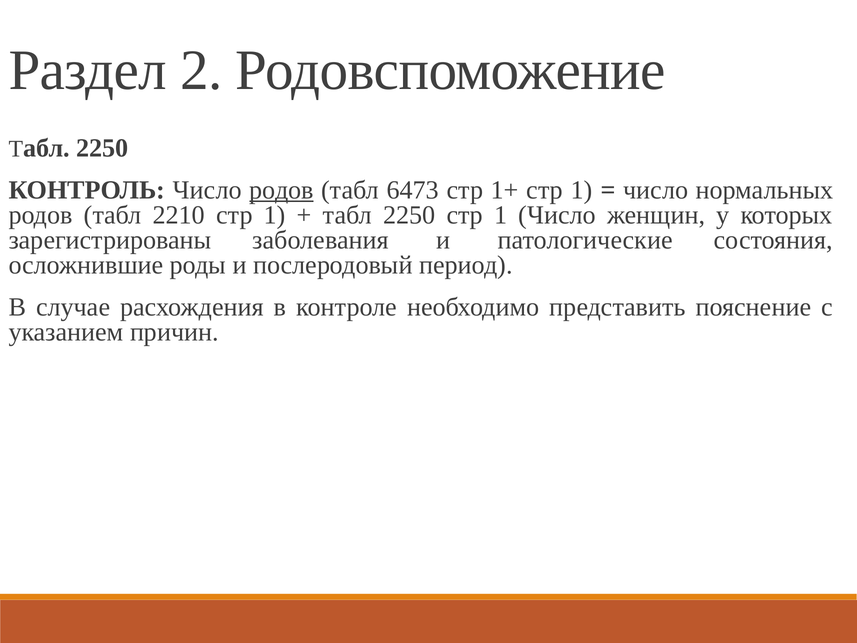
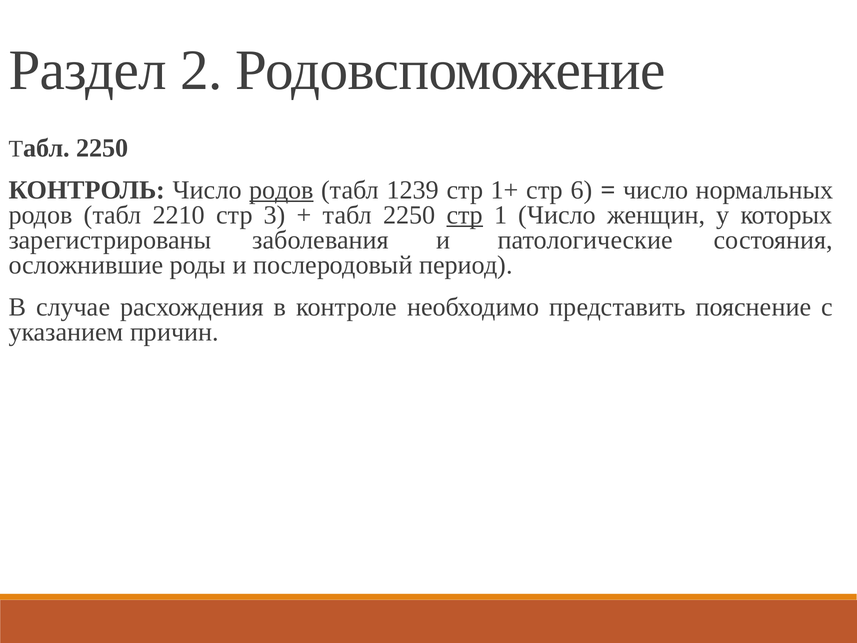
6473: 6473 -> 1239
1+ стр 1: 1 -> 6
2210 стр 1: 1 -> 3
стр at (465, 215) underline: none -> present
